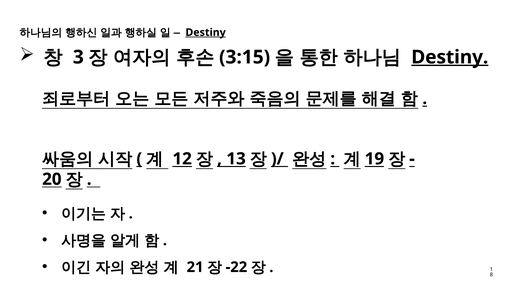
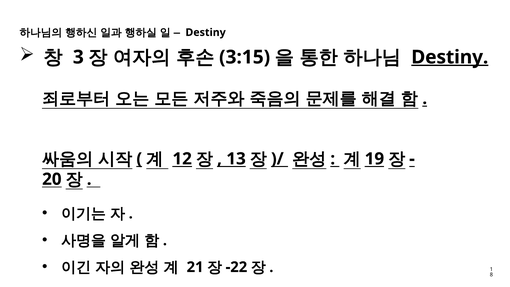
Destiny at (206, 32) underline: present -> none
